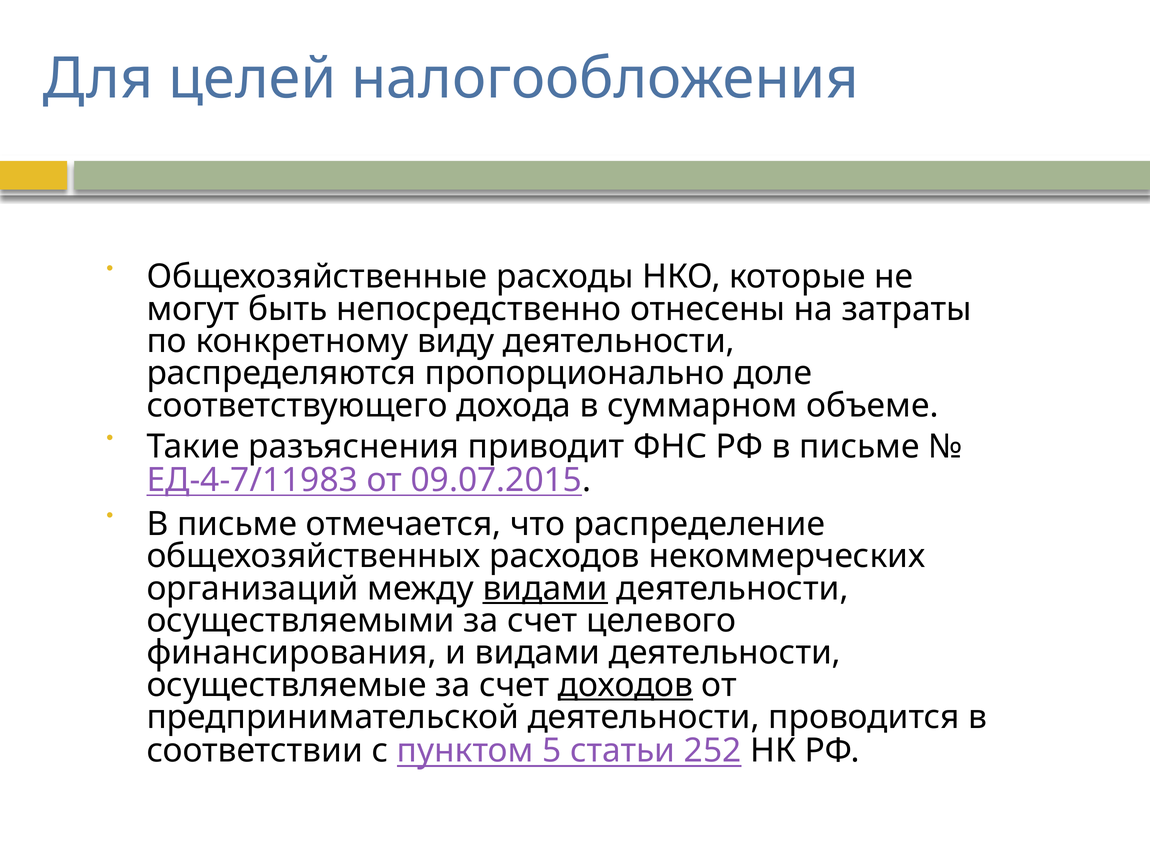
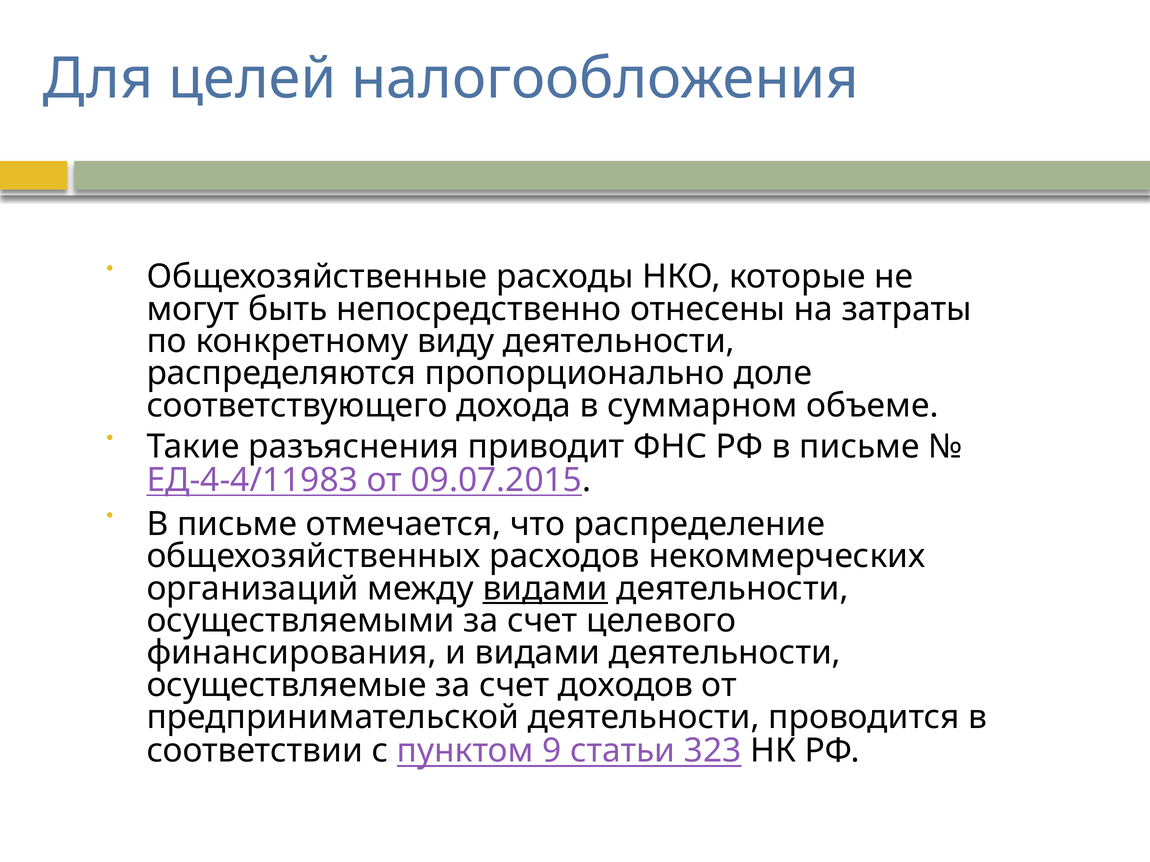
ЕД-4-7/11983: ЕД-4-7/11983 -> ЕД-4-4/11983
доходов underline: present -> none
5: 5 -> 9
252: 252 -> 323
